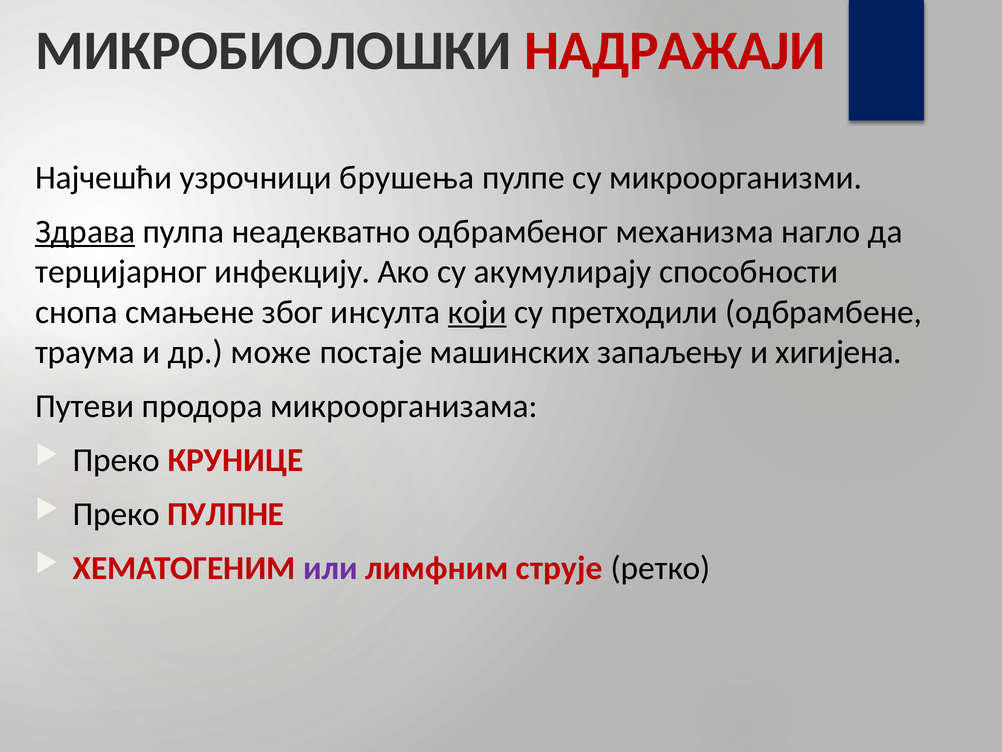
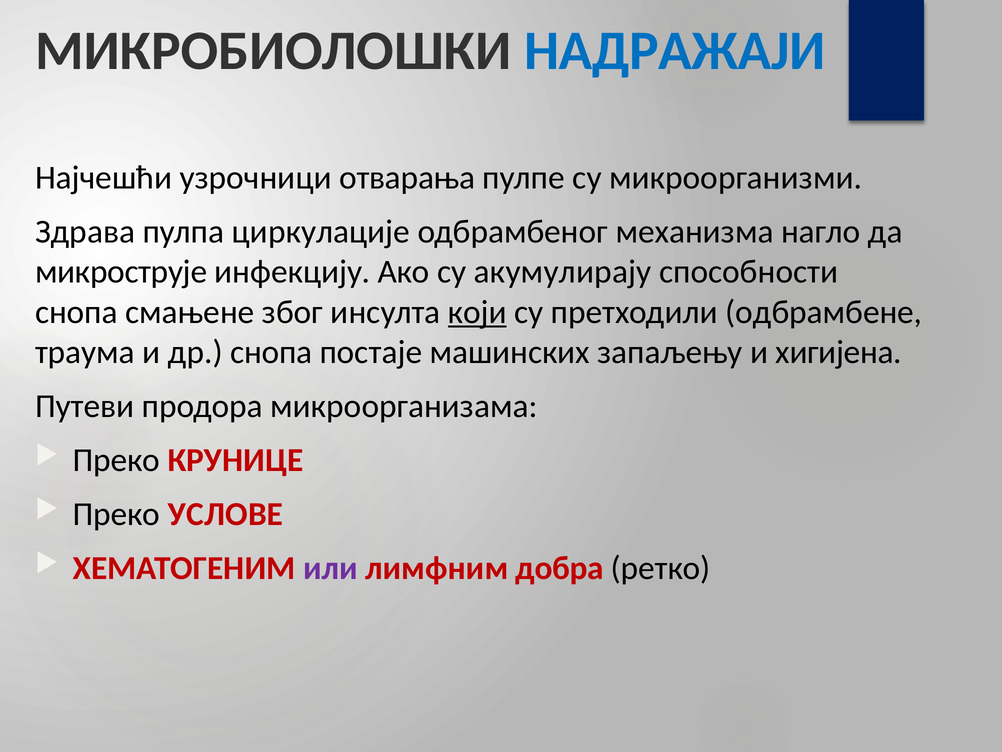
НАДРАЖАЈИ colour: red -> blue
брушења: брушења -> отварања
Здрава underline: present -> none
неадекватно: неадекватно -> циркулације
терцијарног: терцијарног -> микрострује
др може: може -> снопа
ПУЛПНЕ: ПУЛПНЕ -> УСЛОВЕ
струје: струје -> добра
